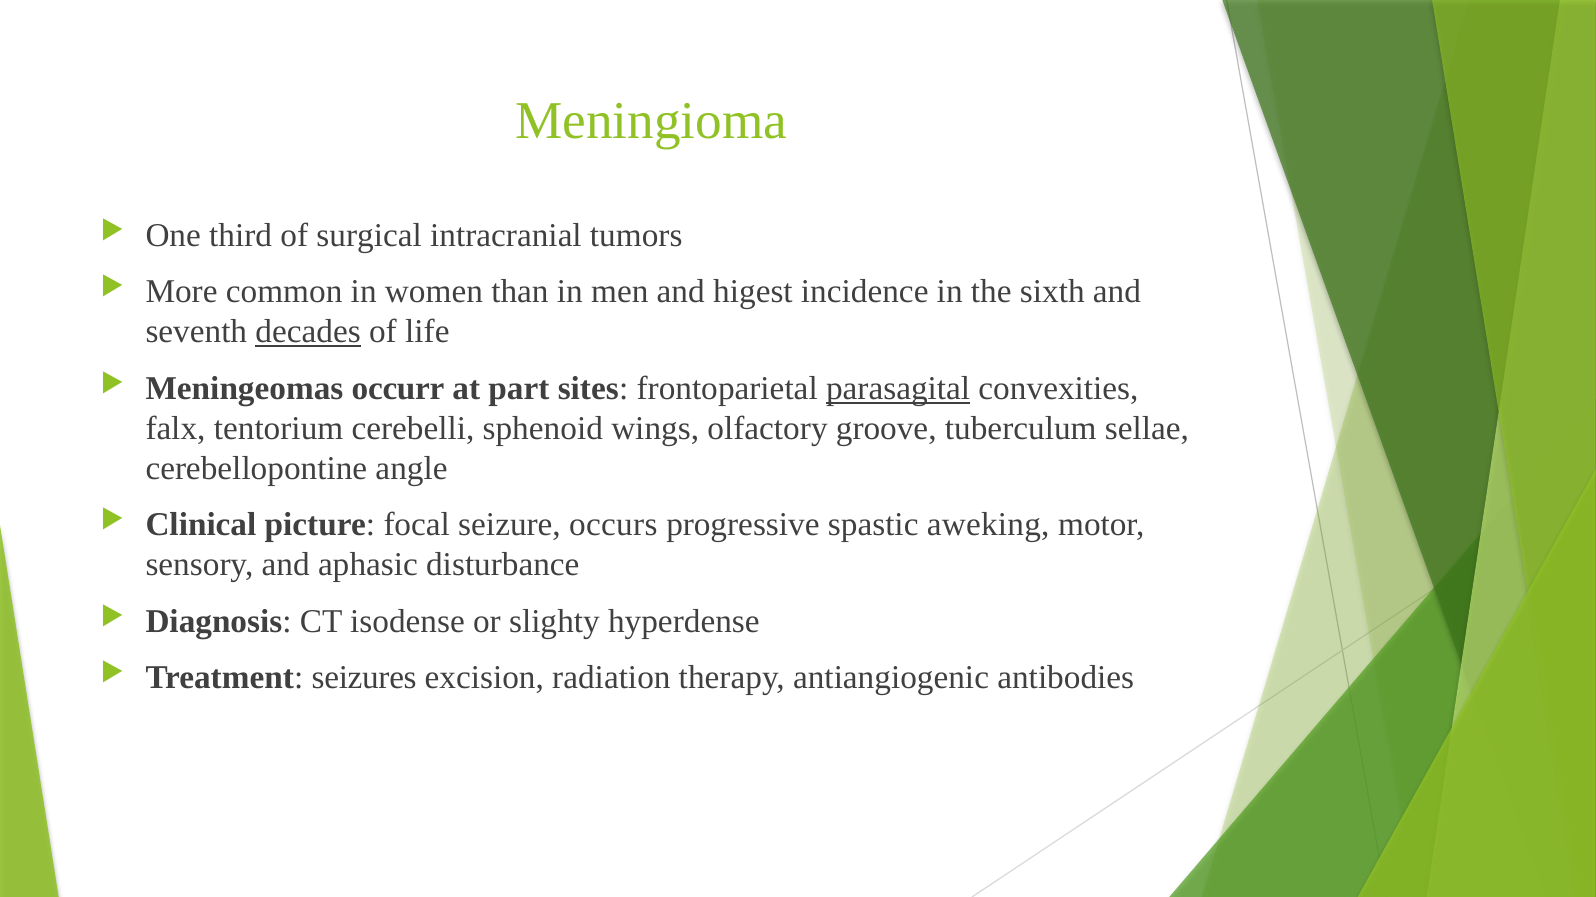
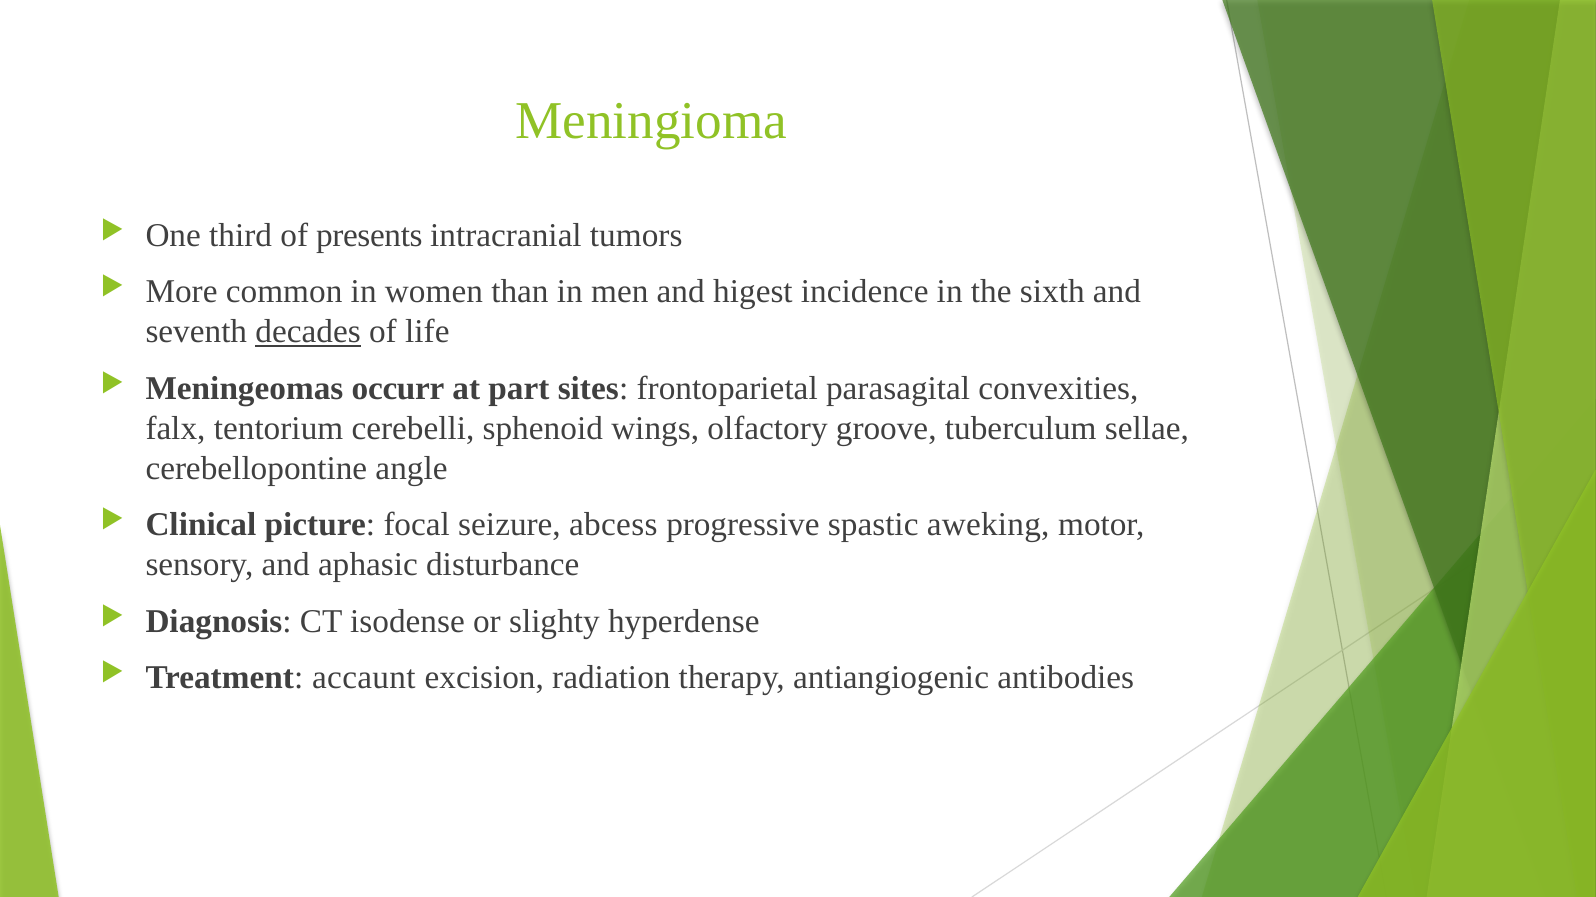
surgical: surgical -> presents
parasagital underline: present -> none
occurs: occurs -> abcess
seizures: seizures -> accaunt
